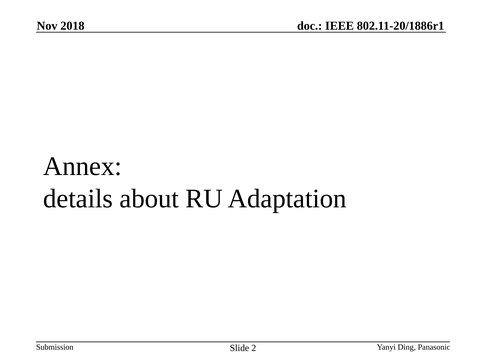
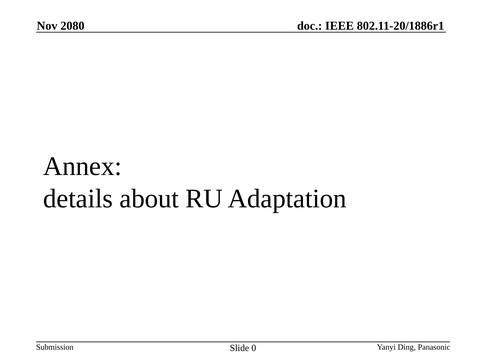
2018: 2018 -> 2080
2: 2 -> 0
